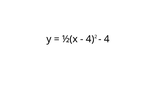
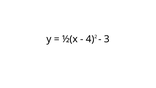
4 at (107, 39): 4 -> 3
